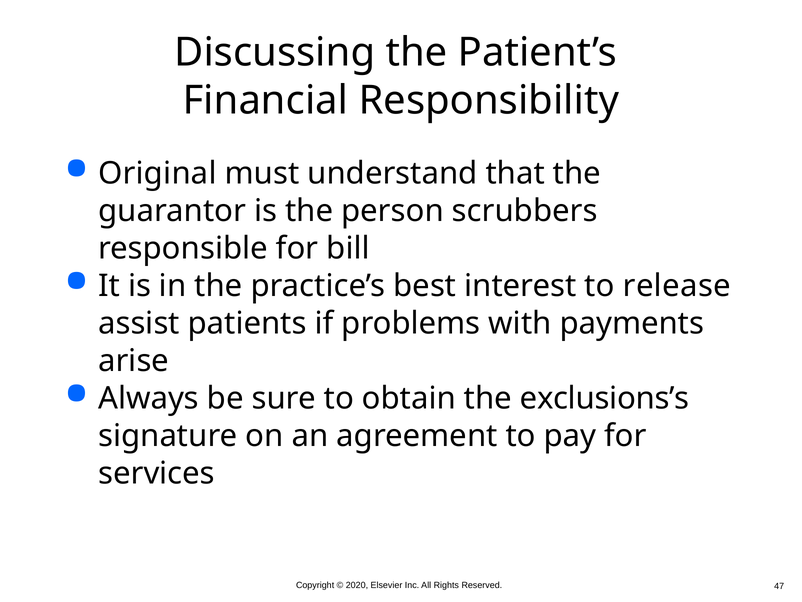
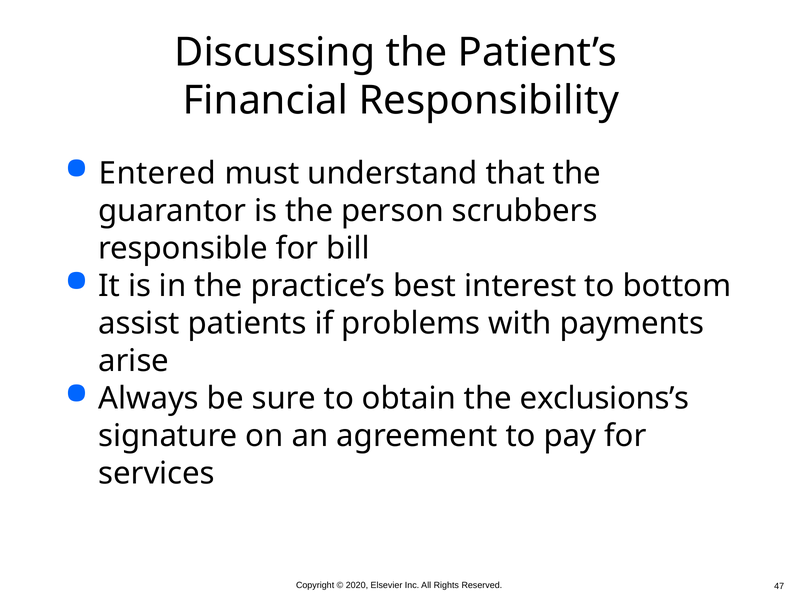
Original: Original -> Entered
release: release -> bottom
